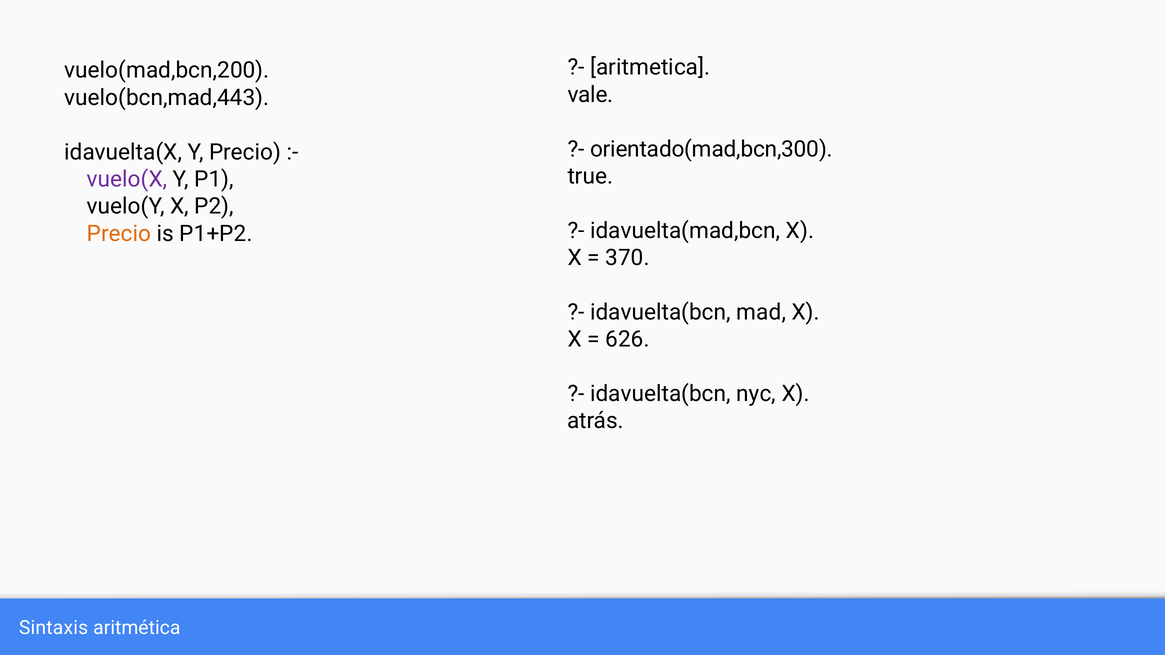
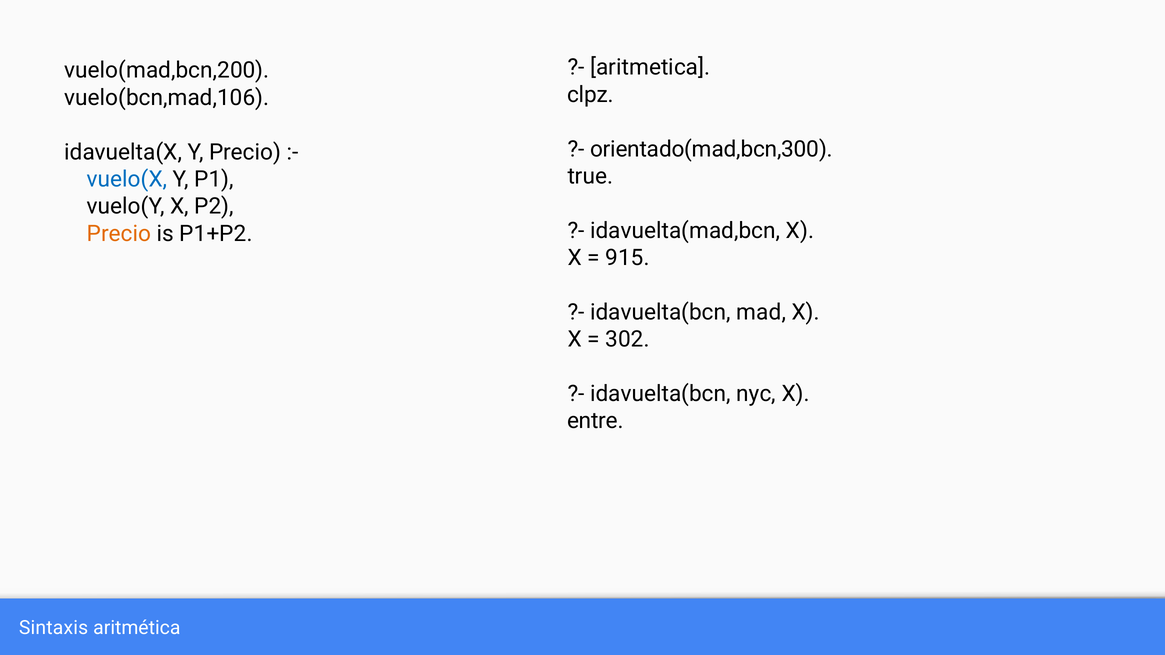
vale: vale -> clpz
vuelo(bcn,mad,443: vuelo(bcn,mad,443 -> vuelo(bcn,mad,106
vuelo(X colour: purple -> blue
370: 370 -> 915
626: 626 -> 302
atrás: atrás -> entre
